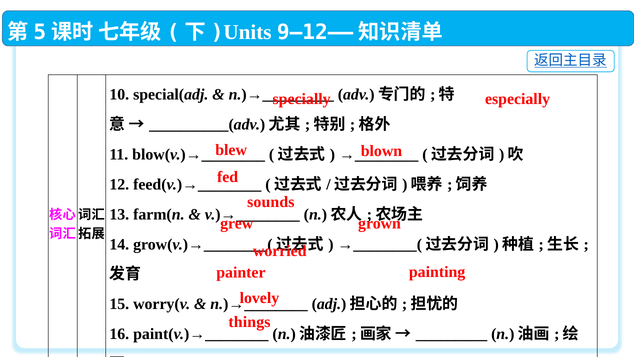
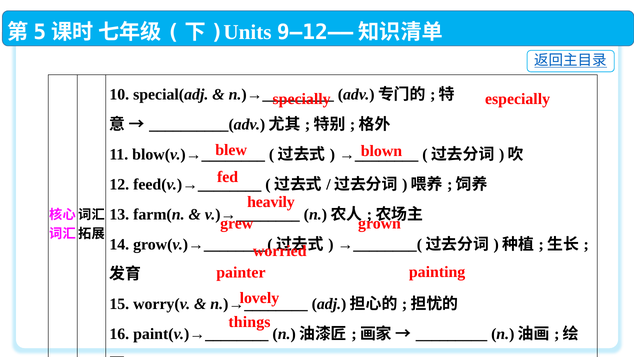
sounds: sounds -> heavily
